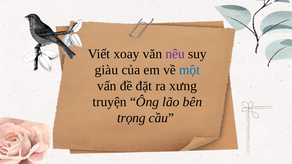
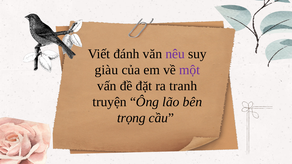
xoay: xoay -> đánh
một colour: blue -> purple
xưng: xưng -> tranh
